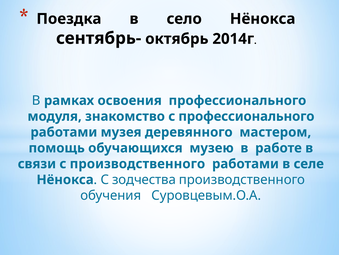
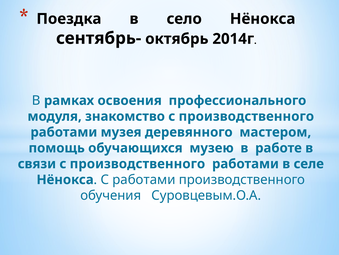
знакомство с профессионального: профессионального -> производственного
С зодчества: зодчества -> работами
